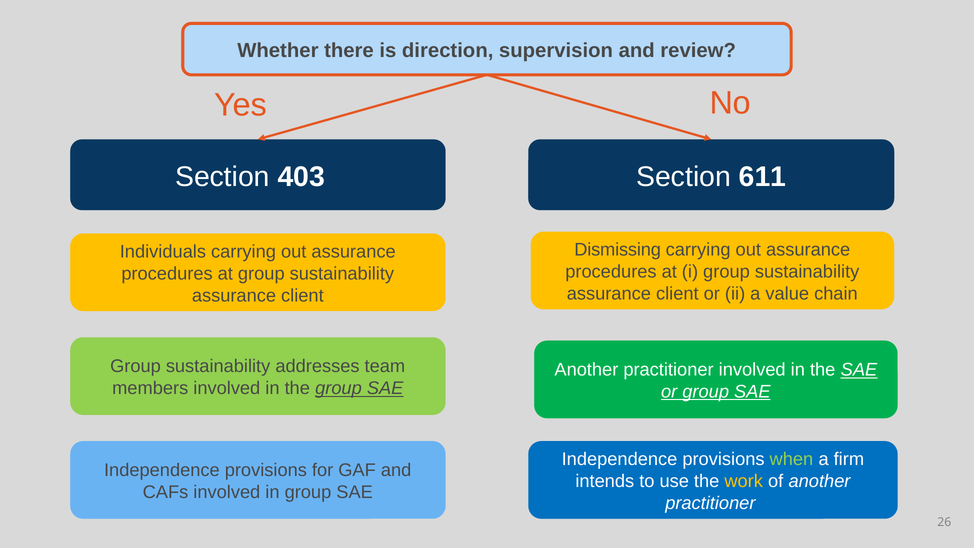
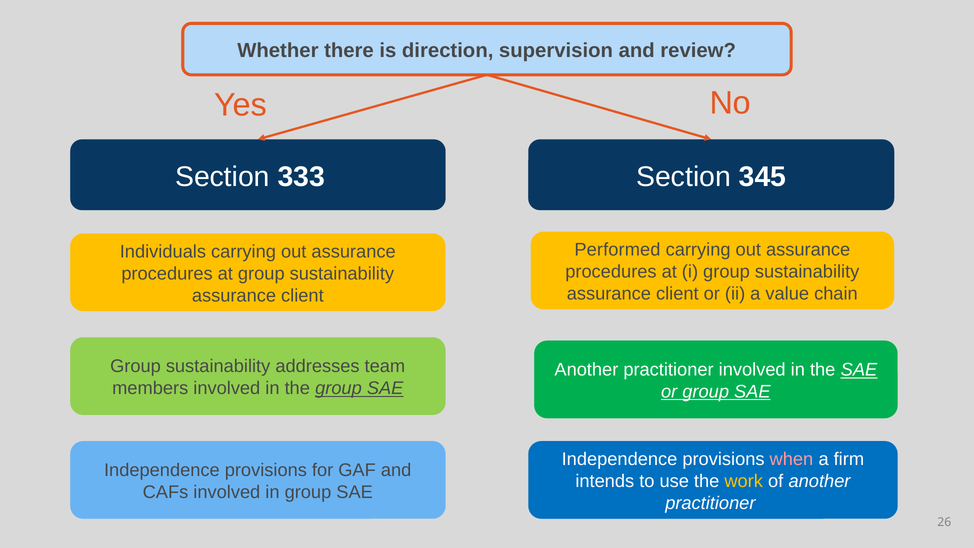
403: 403 -> 333
611: 611 -> 345
Dismissing: Dismissing -> Performed
when colour: light green -> pink
